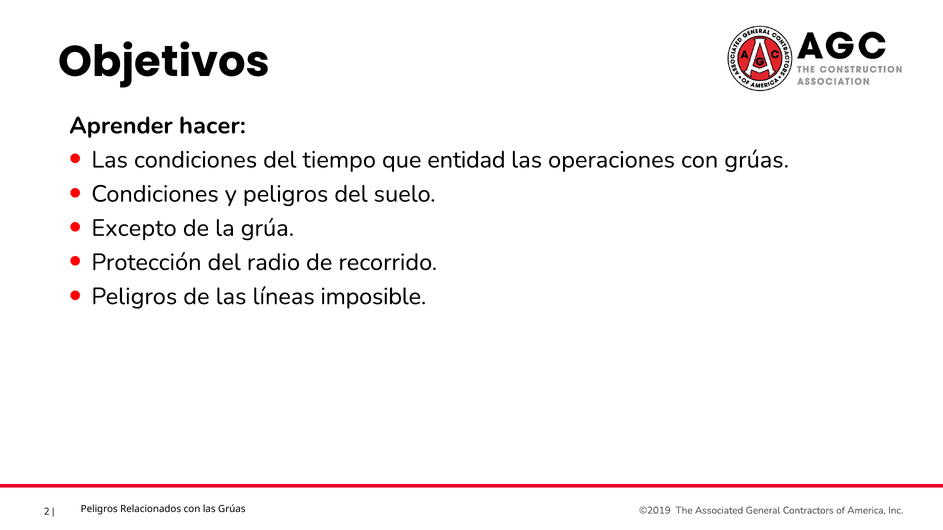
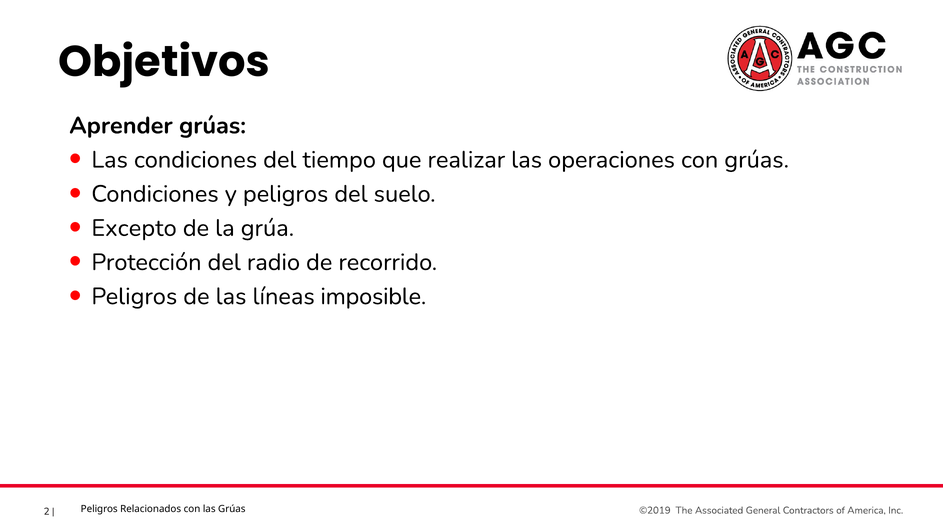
Aprender hacer: hacer -> grúas
entidad: entidad -> realizar
